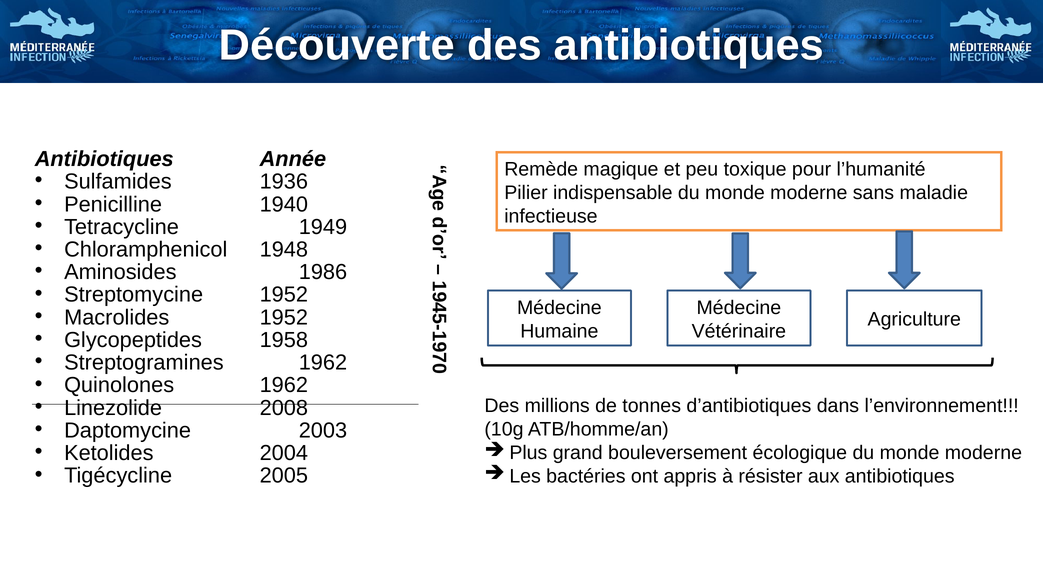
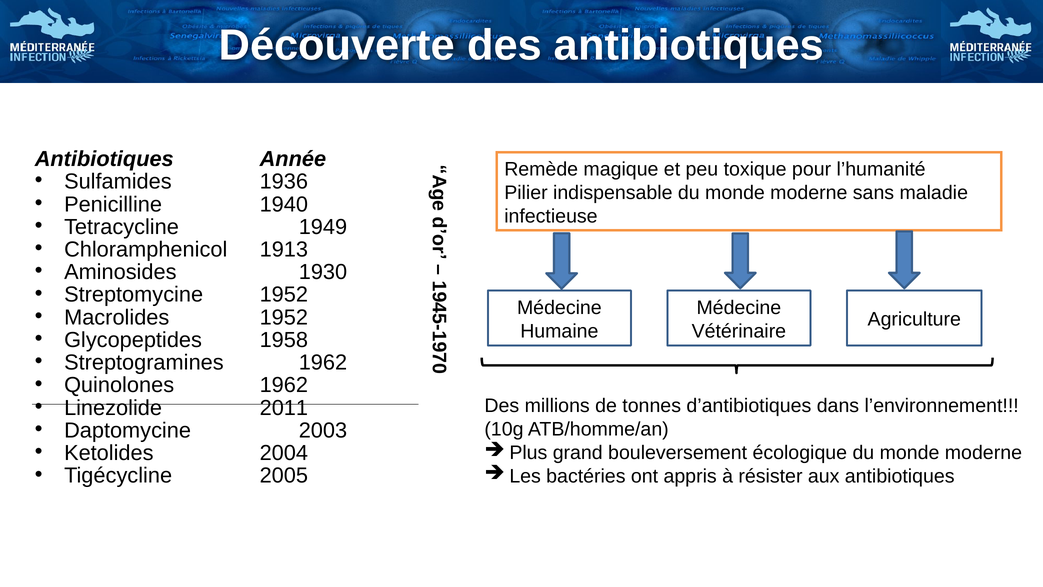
1948: 1948 -> 1913
1986: 1986 -> 1930
2008: 2008 -> 2011
